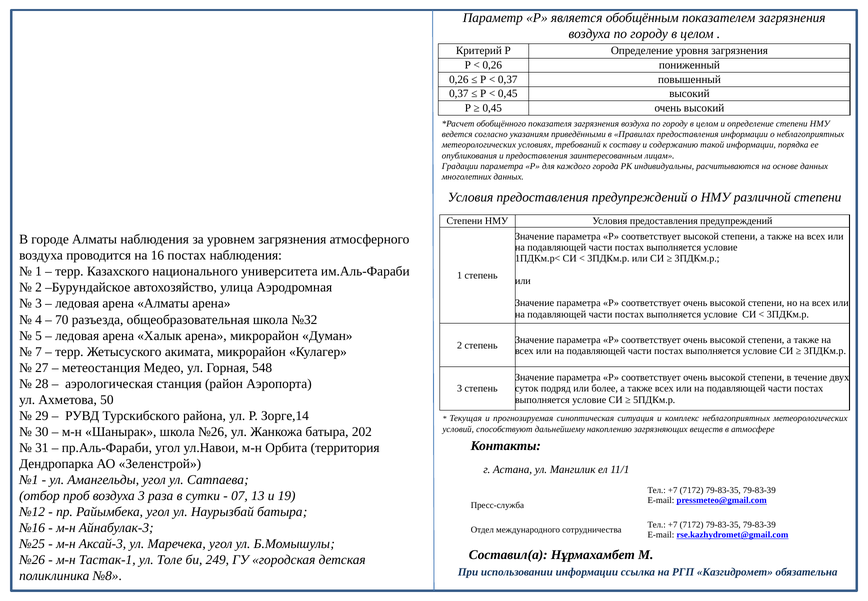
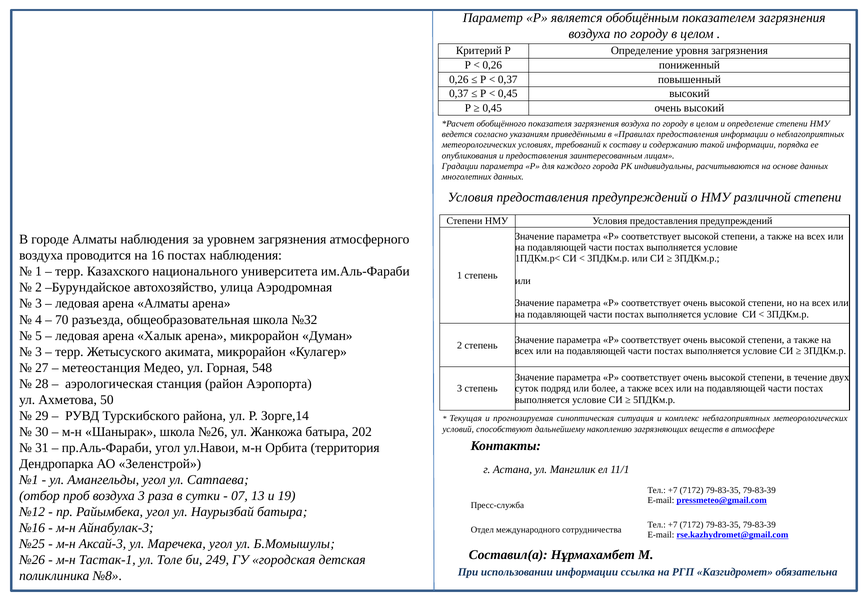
7 at (39, 352): 7 -> 3
